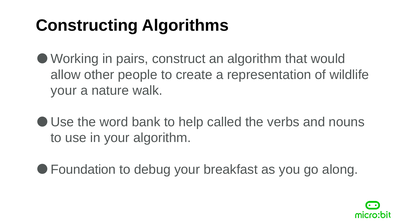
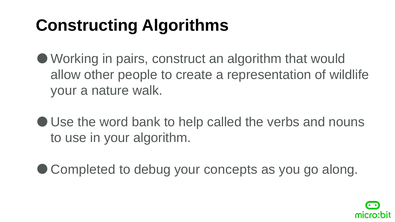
Foundation: Foundation -> Completed
breakfast: breakfast -> concepts
